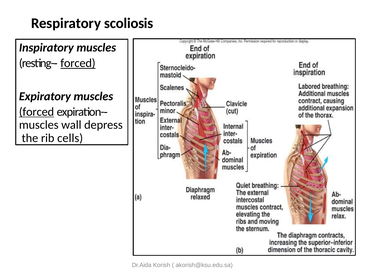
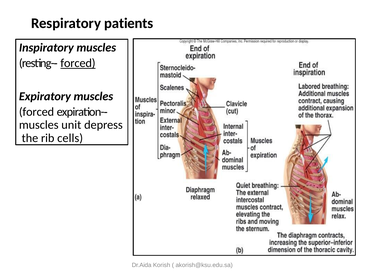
scoliosis: scoliosis -> patients
forced at (36, 112) underline: present -> none
wall: wall -> unit
